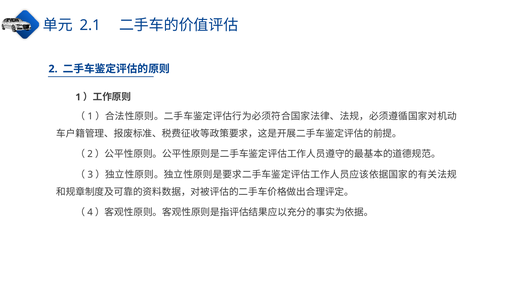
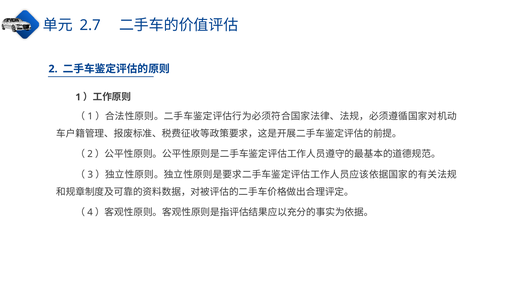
2.1: 2.1 -> 2.7
